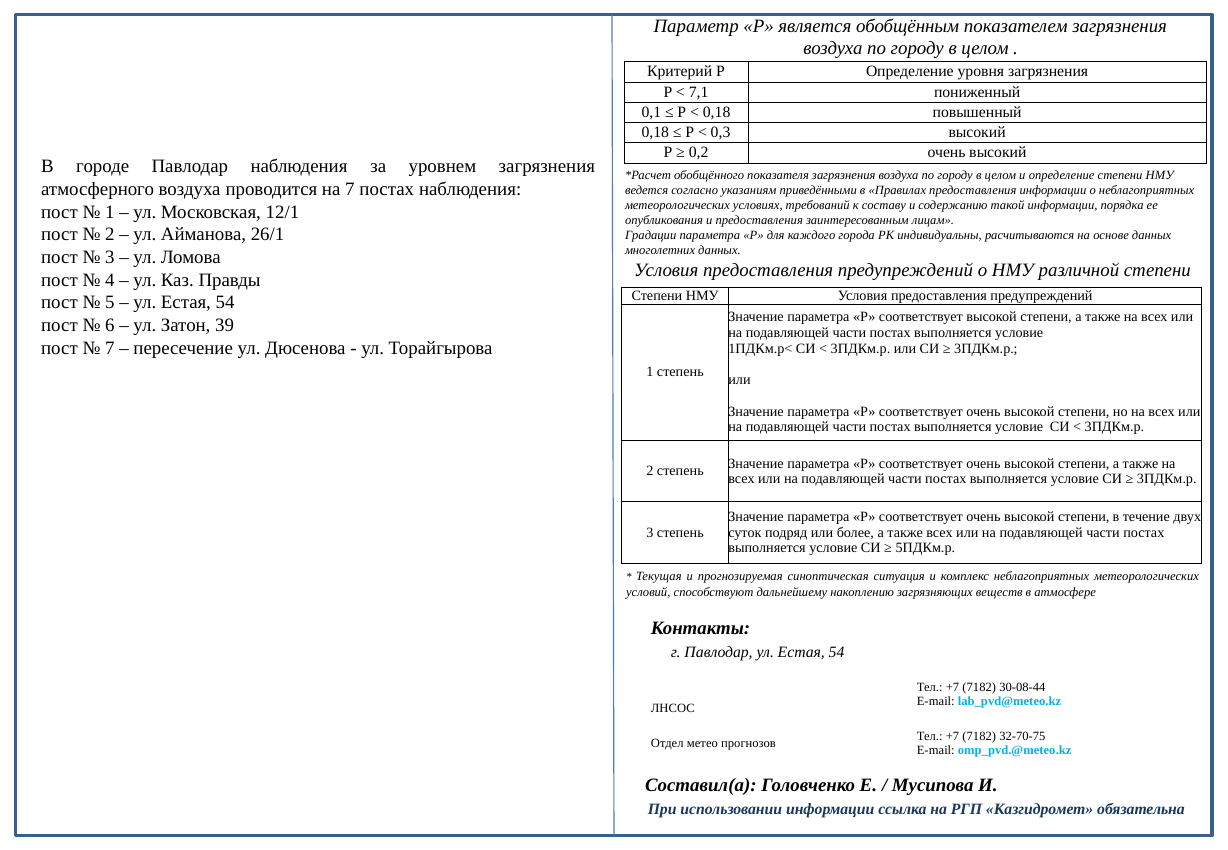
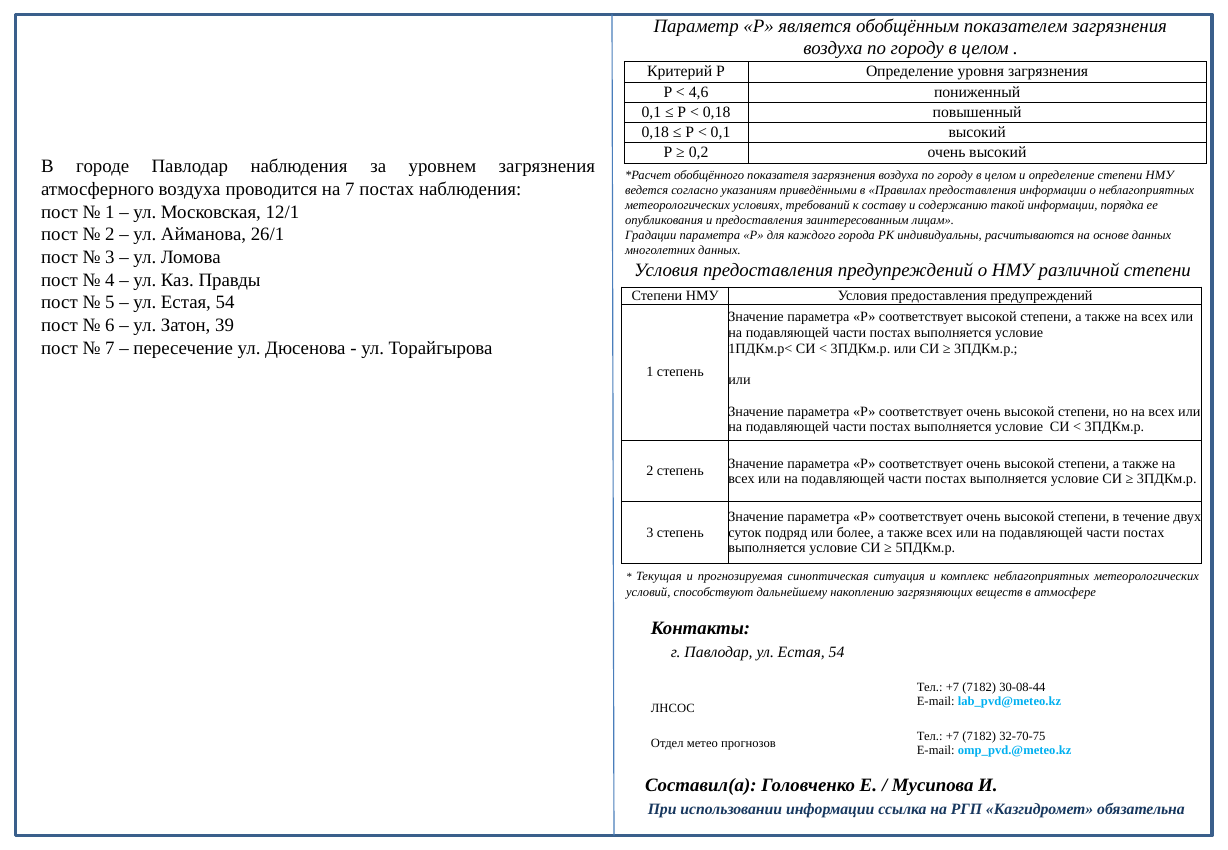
7,1: 7,1 -> 4,6
0,3 at (721, 132): 0,3 -> 0,1
